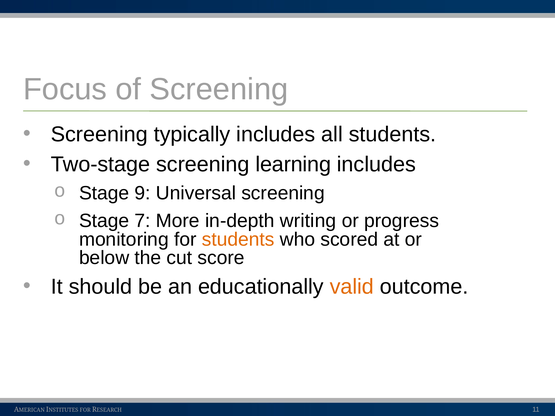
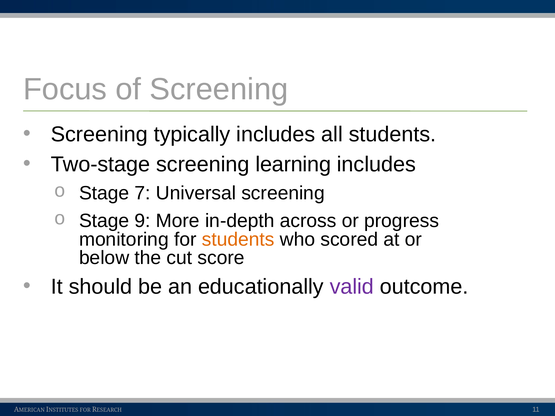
9: 9 -> 7
7: 7 -> 9
writing: writing -> across
valid colour: orange -> purple
